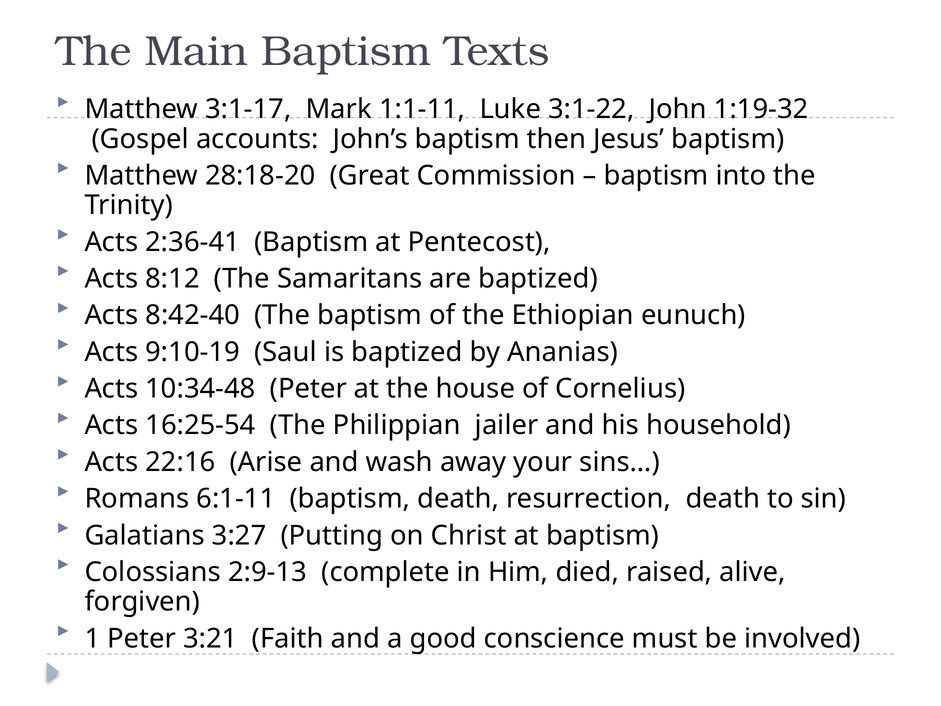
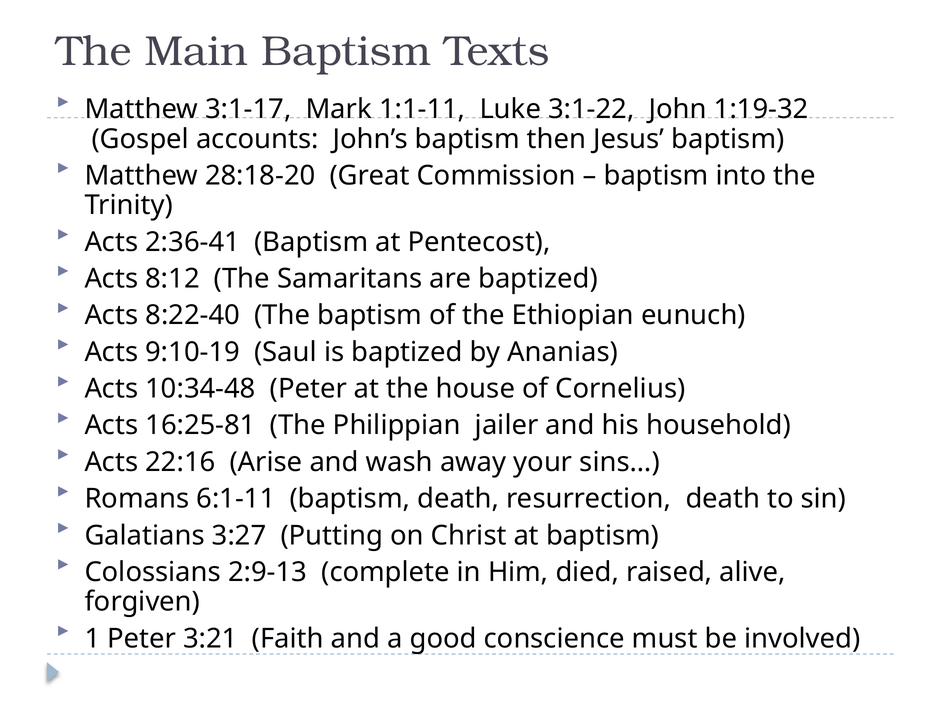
8:42-40: 8:42-40 -> 8:22-40
16:25-54: 16:25-54 -> 16:25-81
